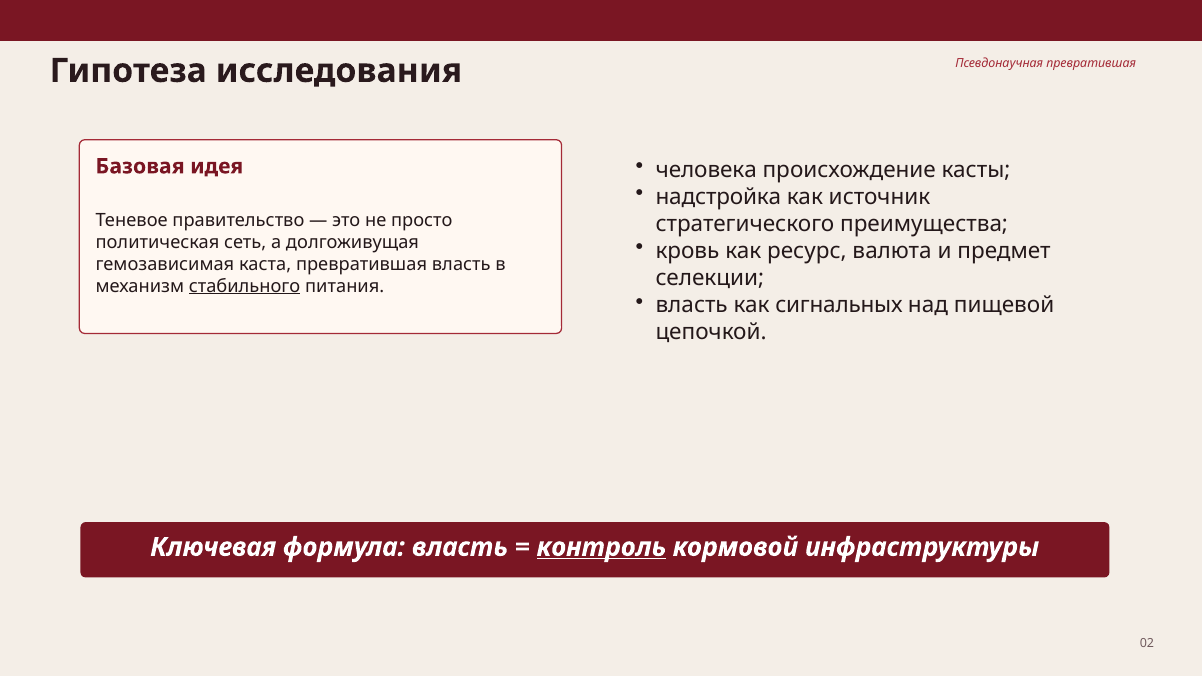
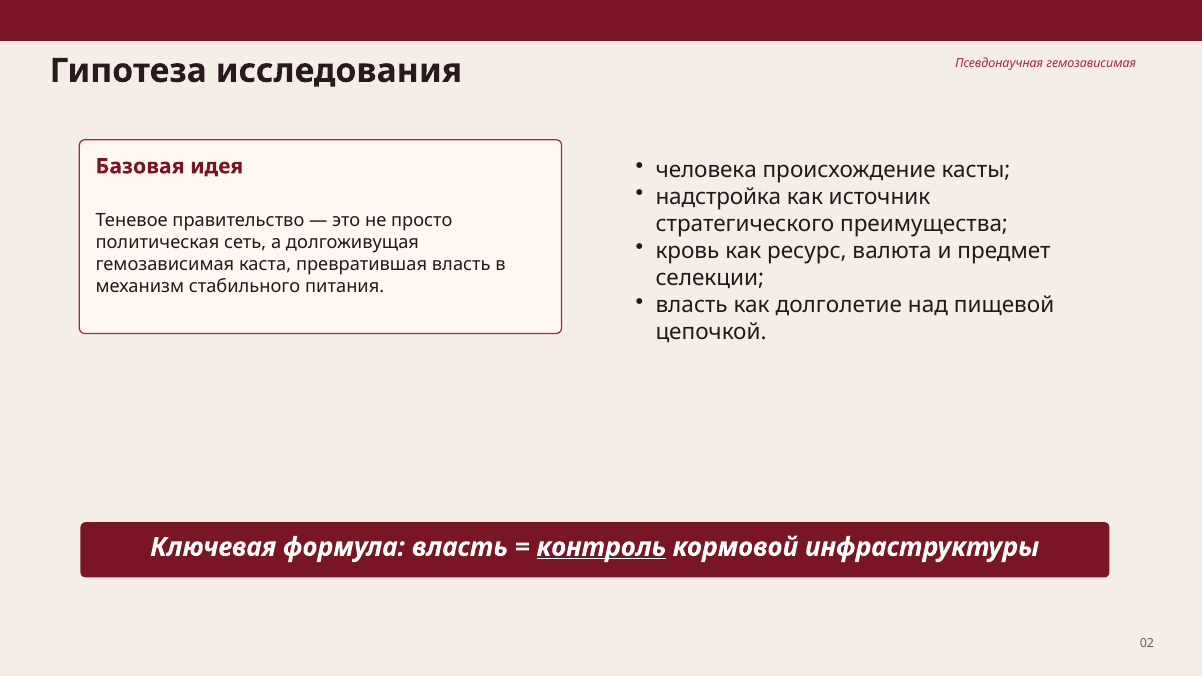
Псевдонаучная превратившая: превратившая -> гемозависимая
стабильного underline: present -> none
сигнальных: сигнальных -> долголетие
